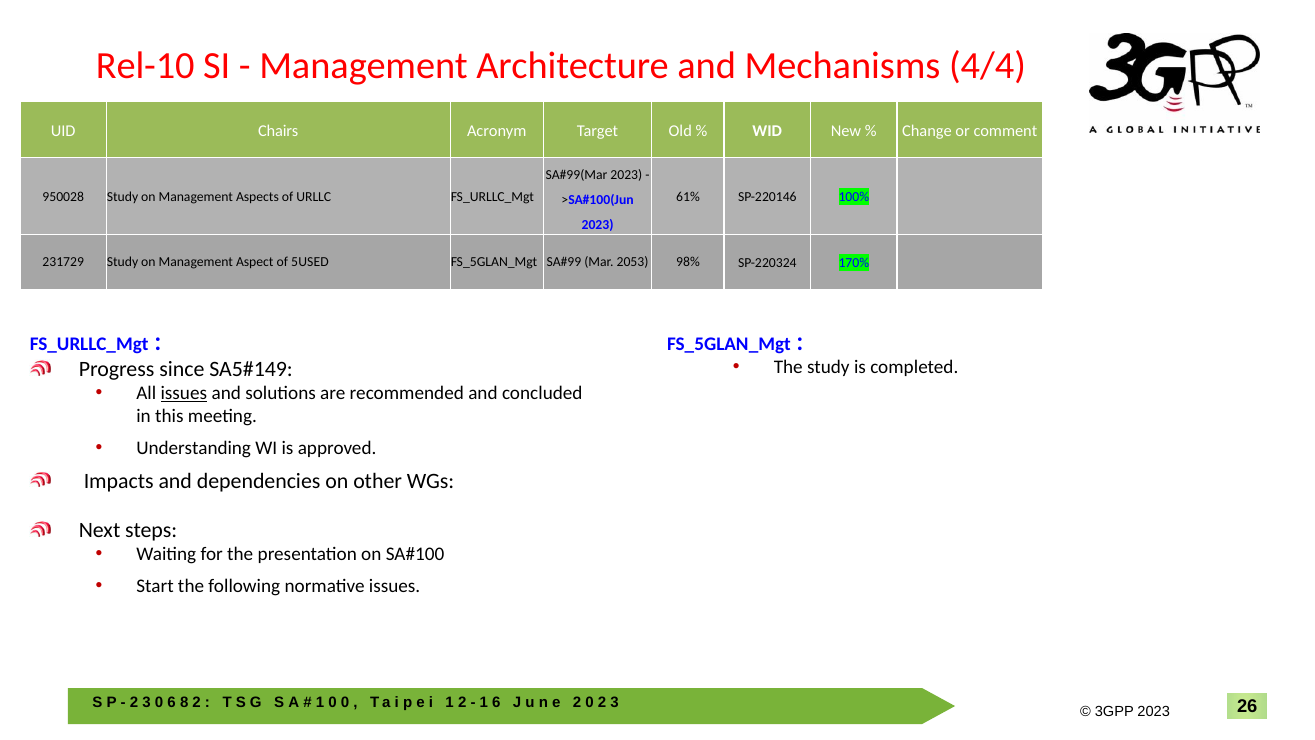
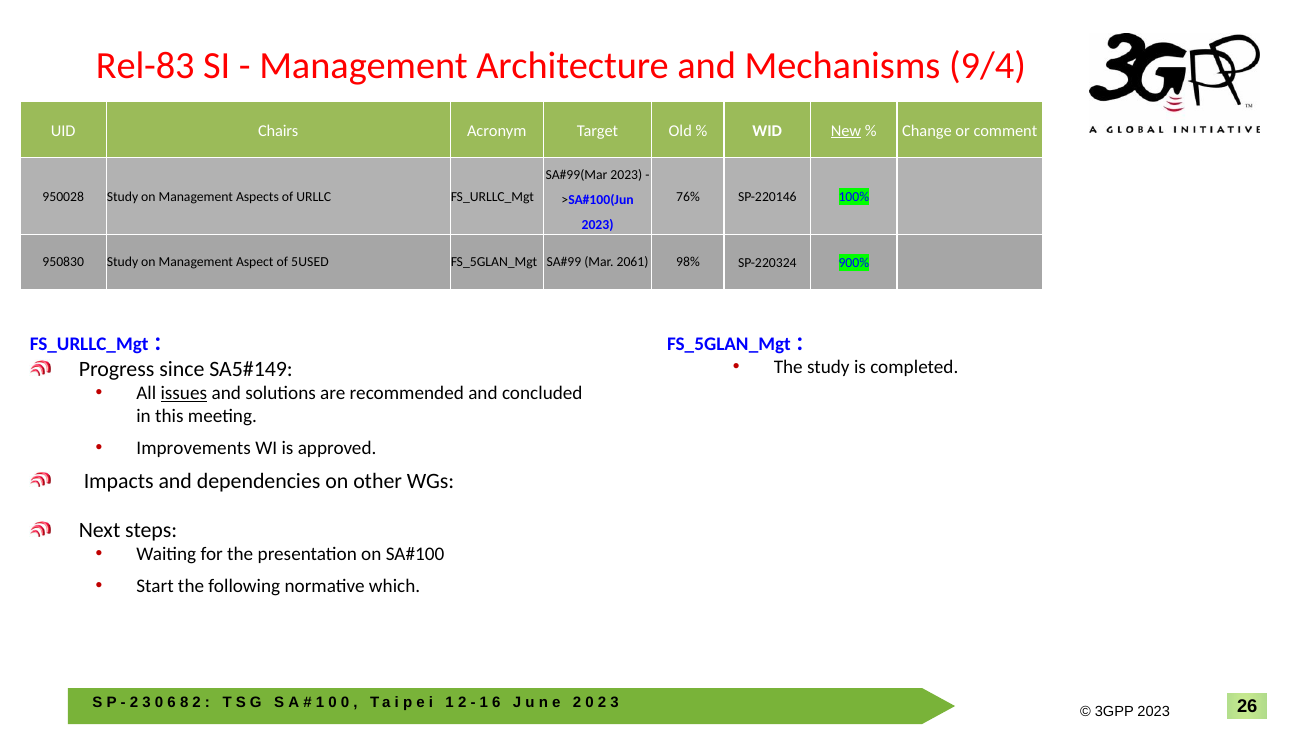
Rel-10: Rel-10 -> Rel-83
4/4: 4/4 -> 9/4
New underline: none -> present
61%: 61% -> 76%
231729: 231729 -> 950830
2053: 2053 -> 2061
170%: 170% -> 900%
Understanding: Understanding -> Improvements
normative issues: issues -> which
